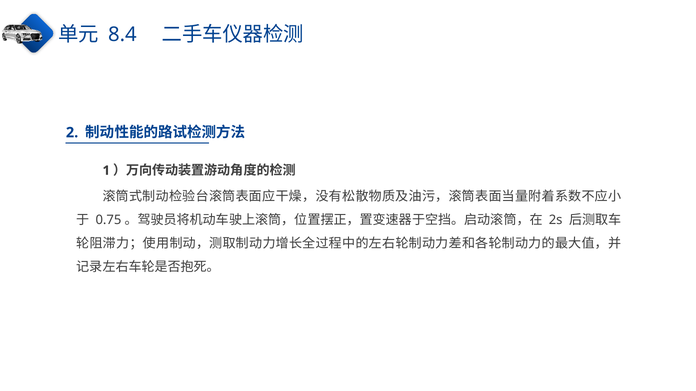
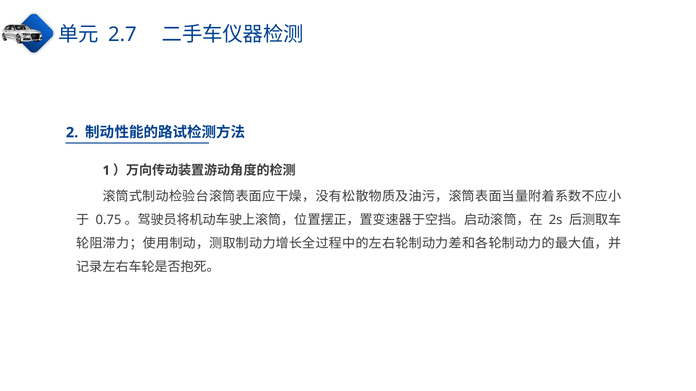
8.4: 8.4 -> 2.7
